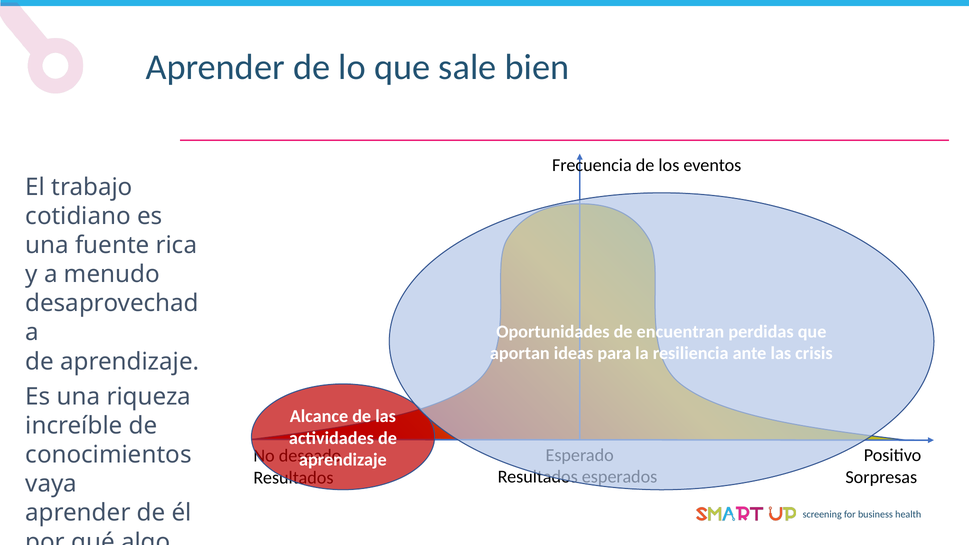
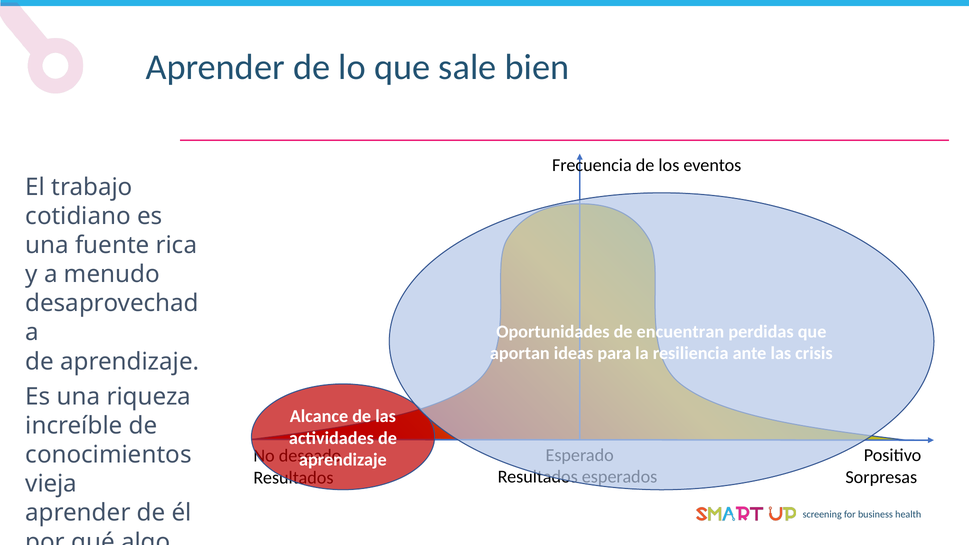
vaya: vaya -> vieja
